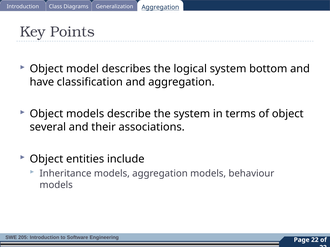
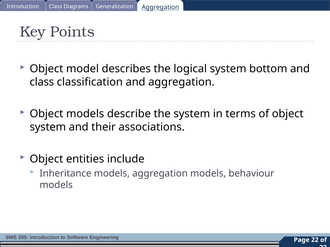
have at (42, 82): have -> class
several at (48, 127): several -> system
